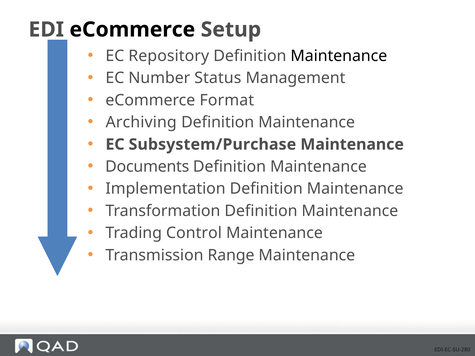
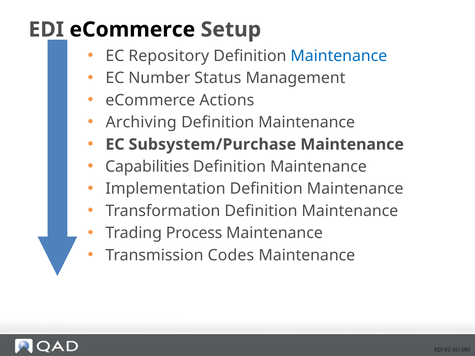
Maintenance at (339, 56) colour: black -> blue
Format: Format -> Actions
Documents: Documents -> Capabilities
Control: Control -> Process
Range: Range -> Codes
